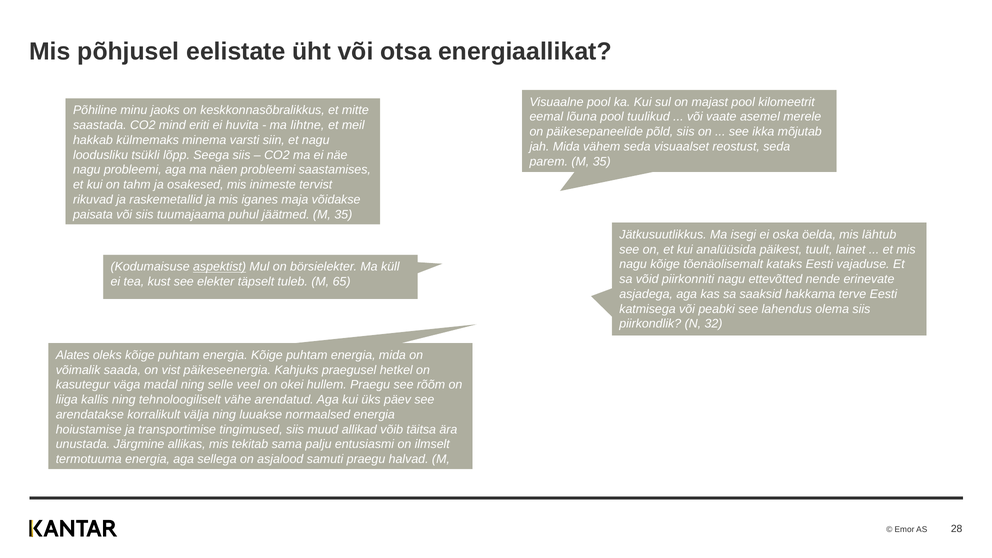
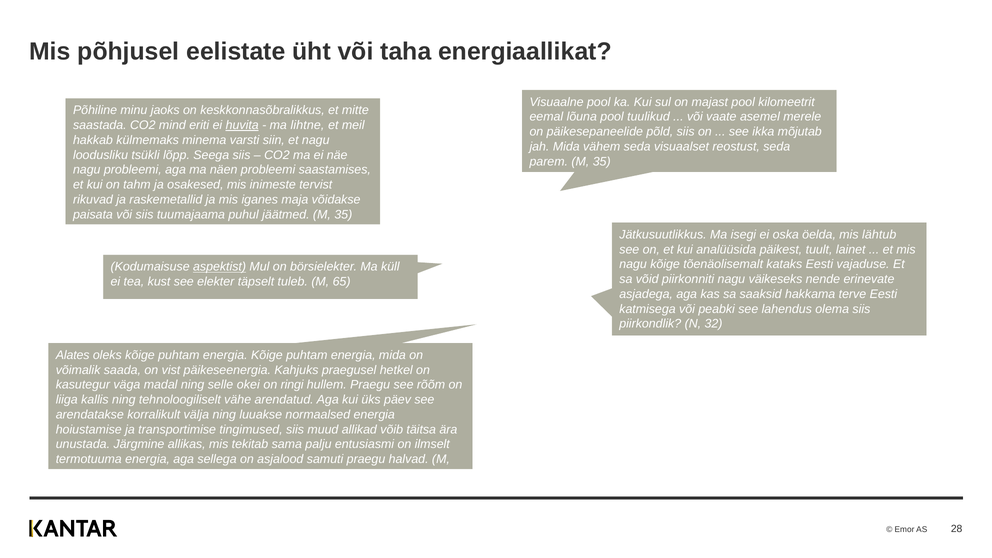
otsa: otsa -> taha
huvita underline: none -> present
ettevõtted: ettevõtted -> väikeseks
veel: veel -> okei
okei: okei -> ringi
